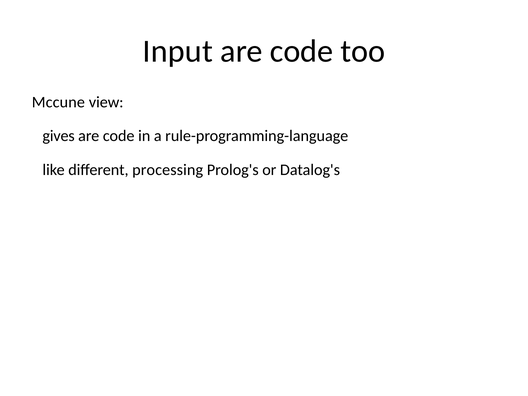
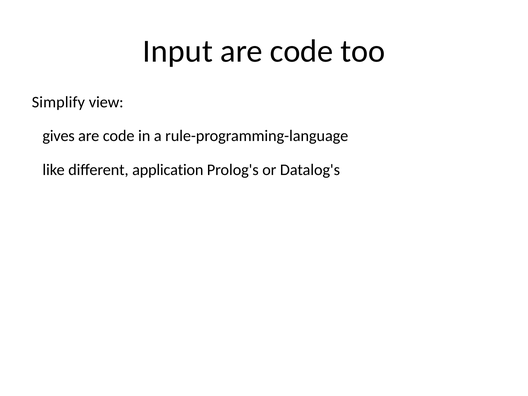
Mccune: Mccune -> Simplify
processing: processing -> application
